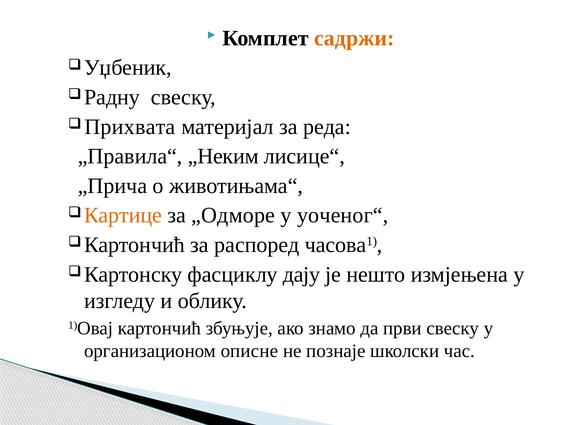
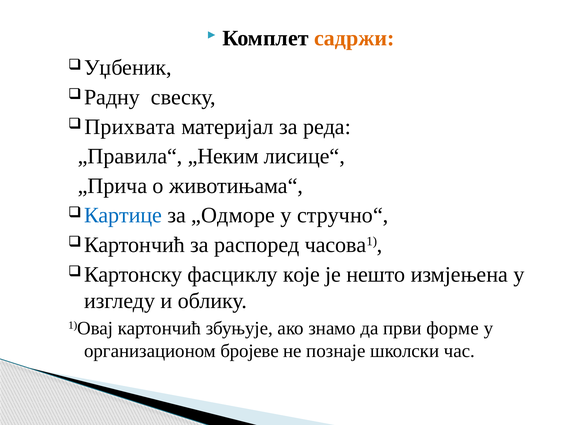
Картице colour: orange -> blue
уоченог“: уоченог“ -> стручно“
дају: дају -> које
први свеску: свеску -> форме
описне: описне -> бројеве
